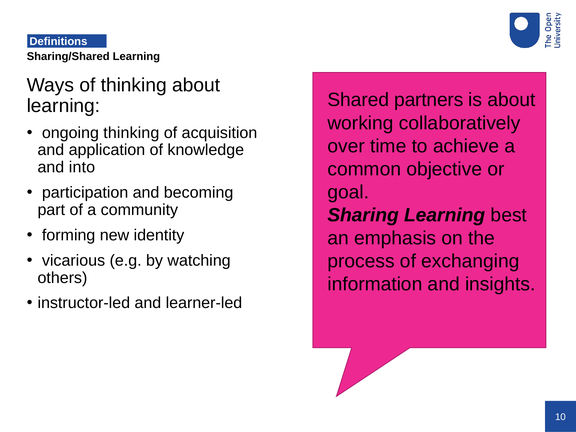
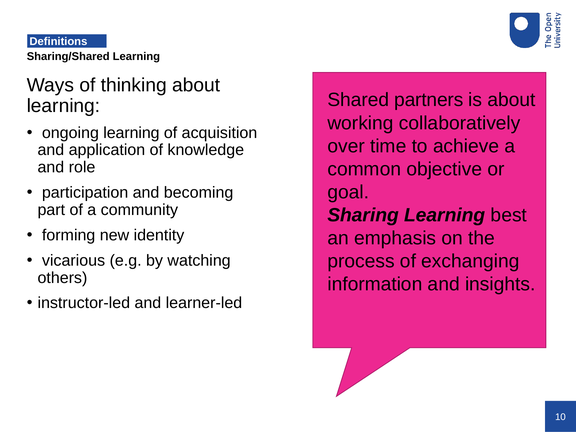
ongoing thinking: thinking -> learning
into: into -> role
